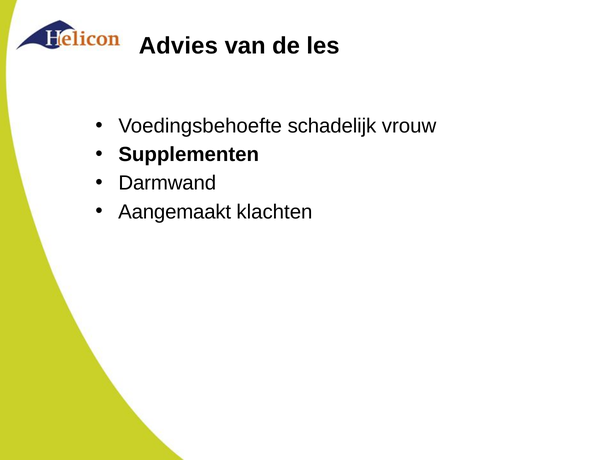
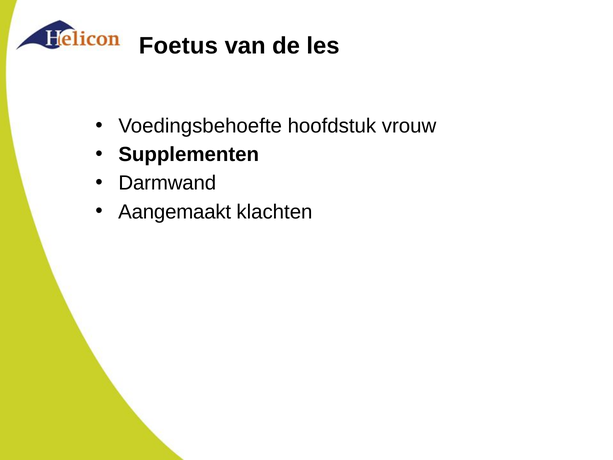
Advies: Advies -> Foetus
schadelijk: schadelijk -> hoofdstuk
